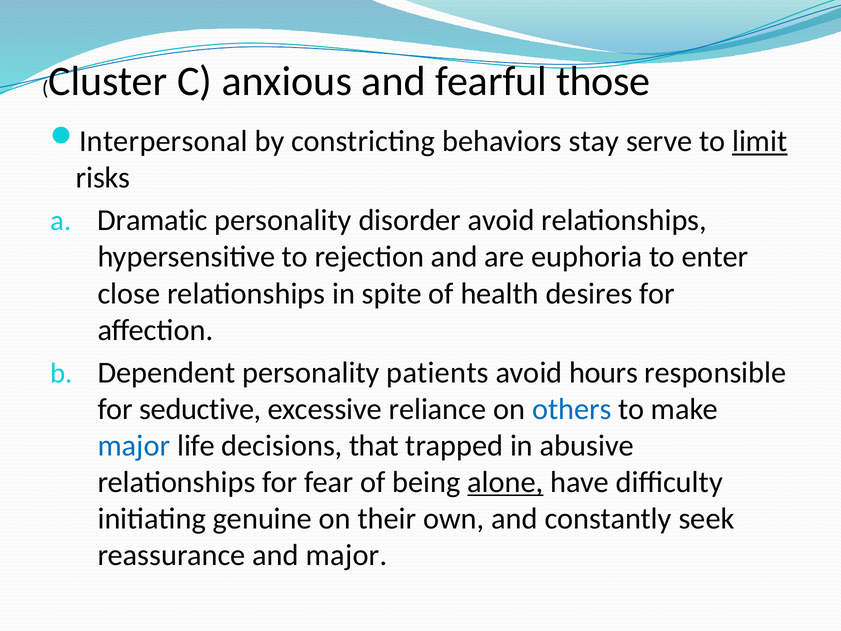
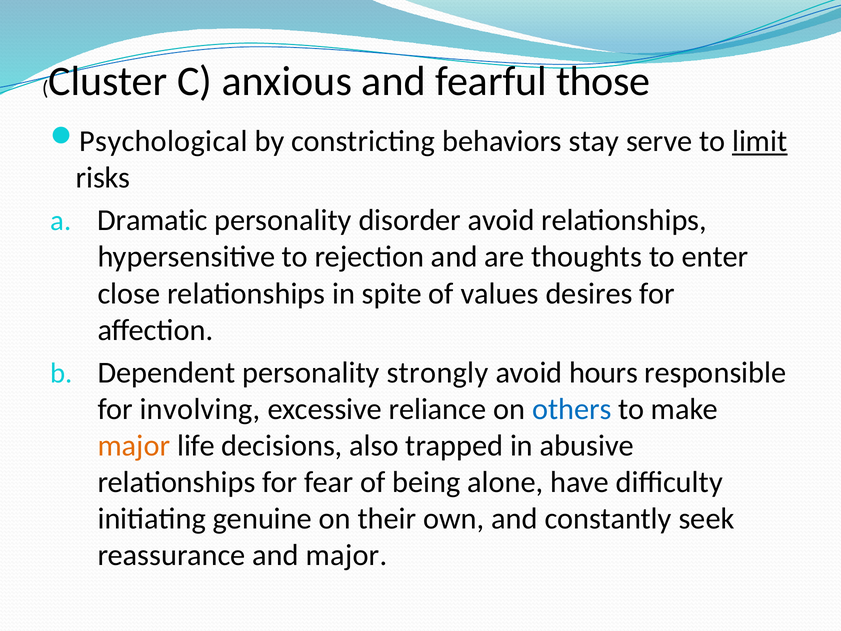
Interpersonal: Interpersonal -> Psychological
euphoria: euphoria -> thoughts
health: health -> values
patients: patients -> strongly
seductive: seductive -> involving
major at (134, 446) colour: blue -> orange
that: that -> also
alone underline: present -> none
